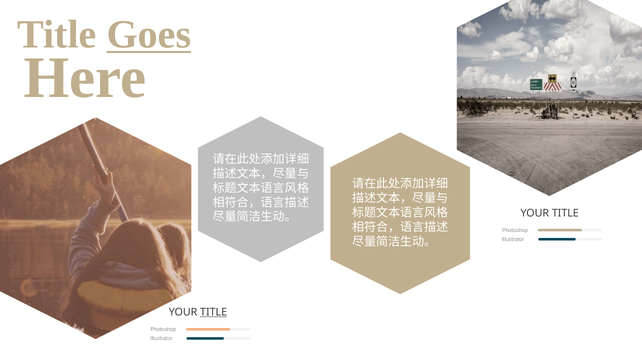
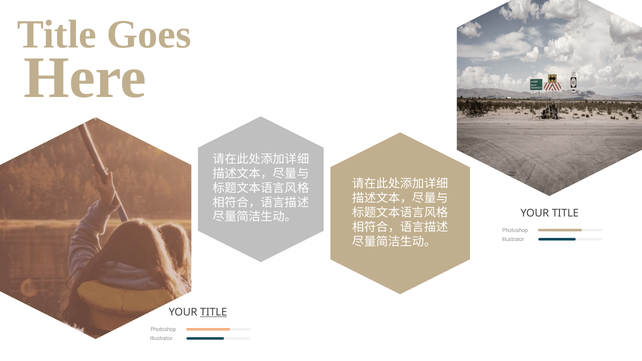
Goes underline: present -> none
